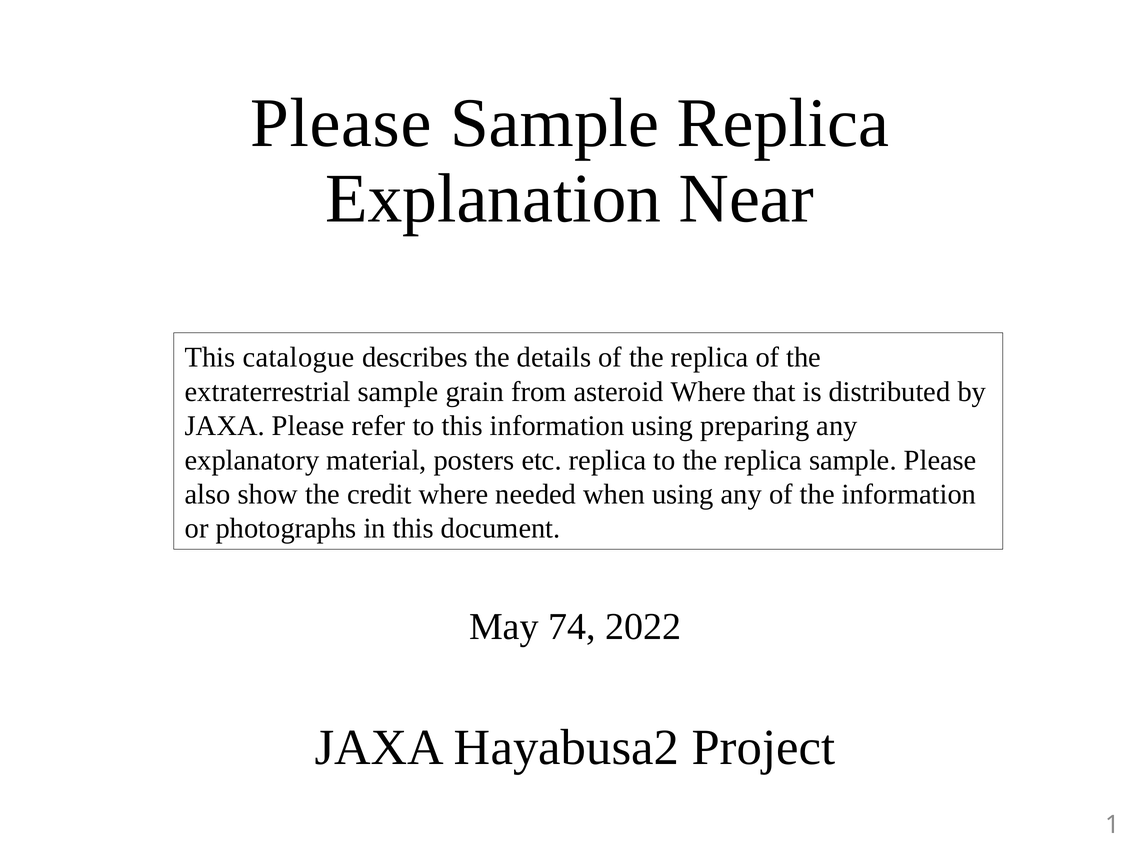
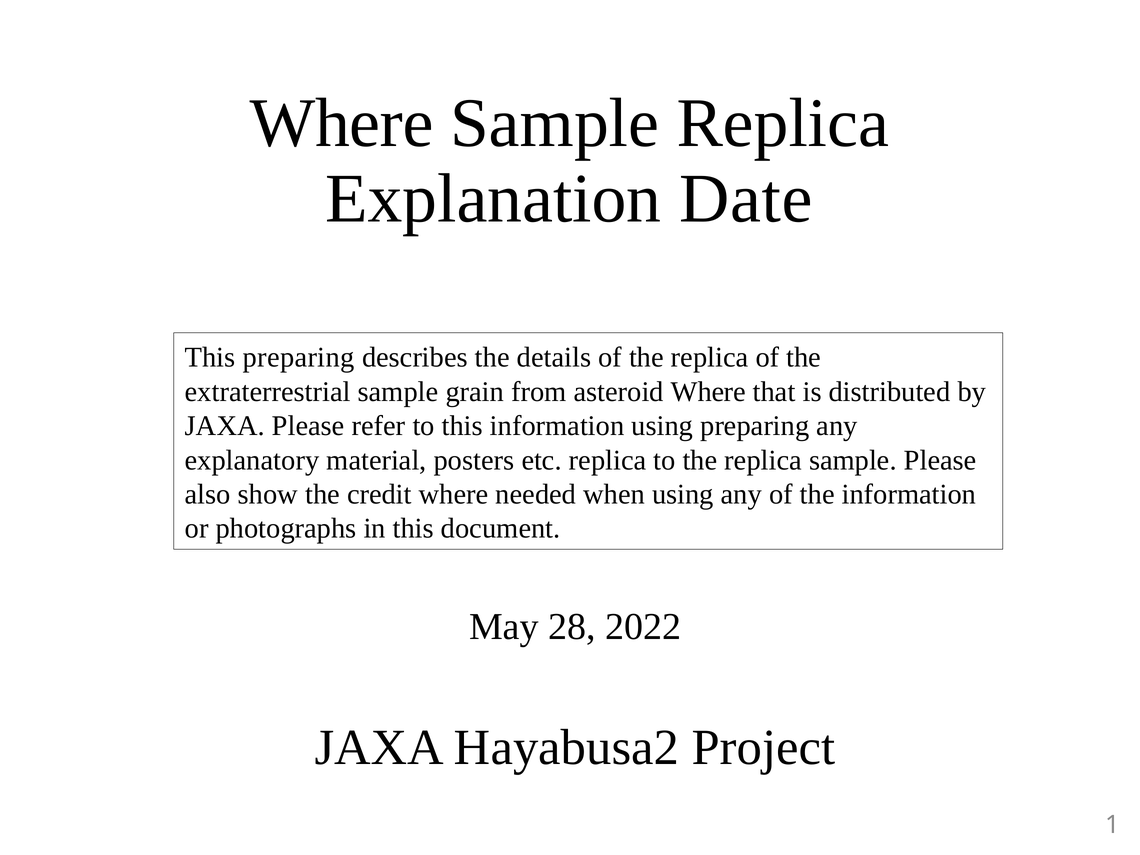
Please at (341, 123): Please -> Where
Near: Near -> Date
This catalogue: catalogue -> preparing
74: 74 -> 28
